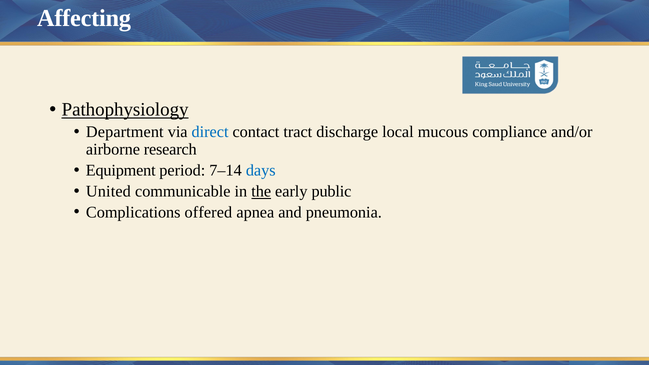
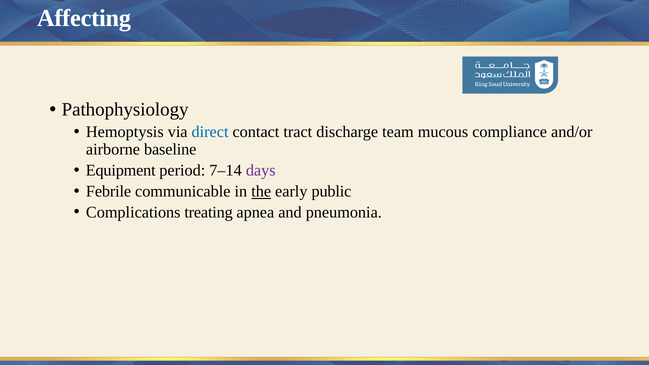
Pathophysiology underline: present -> none
Department: Department -> Hemoptysis
local: local -> team
research: research -> baseline
days colour: blue -> purple
United: United -> Febrile
offered: offered -> treating
